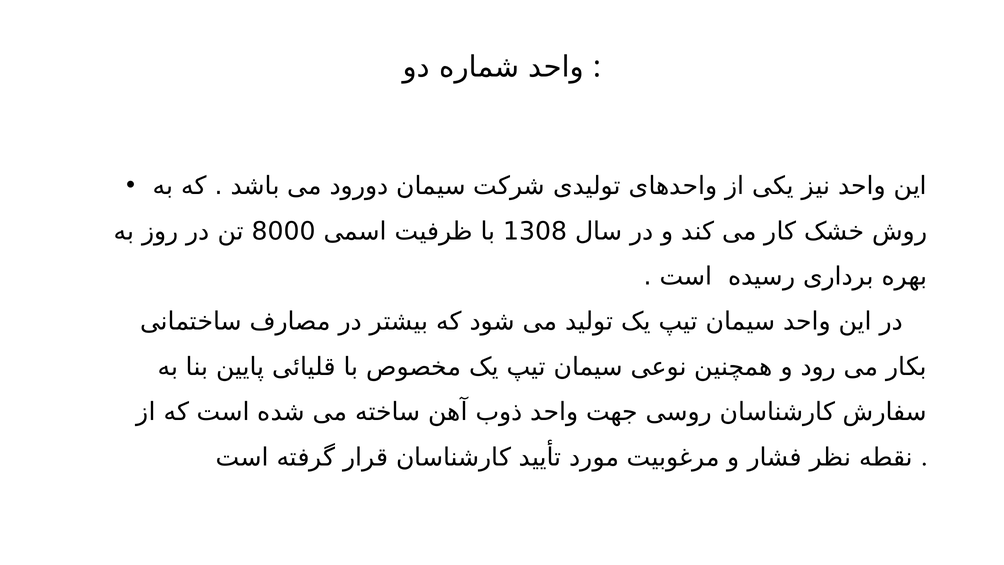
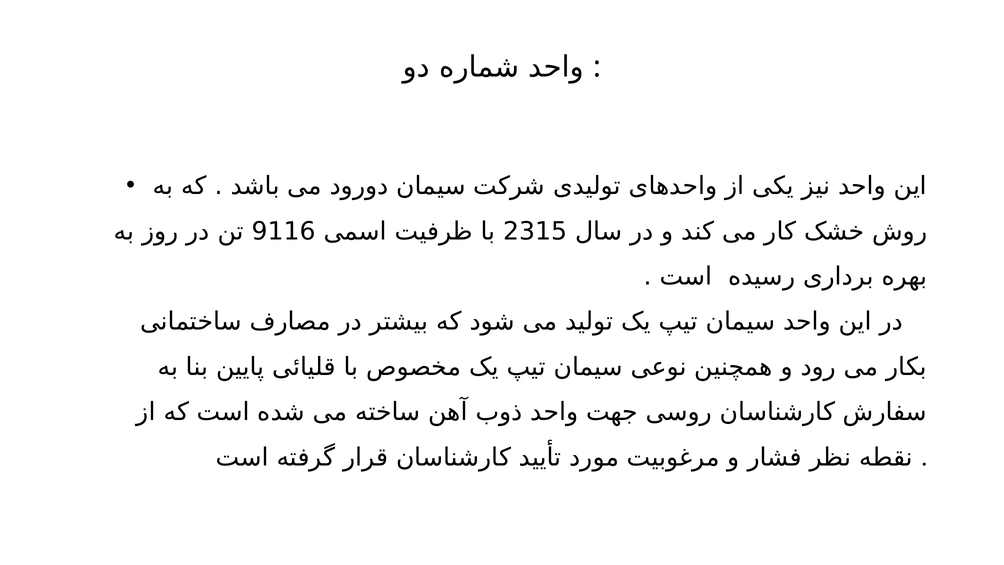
8000: 8000 -> 9116
1308: 1308 -> 2315
